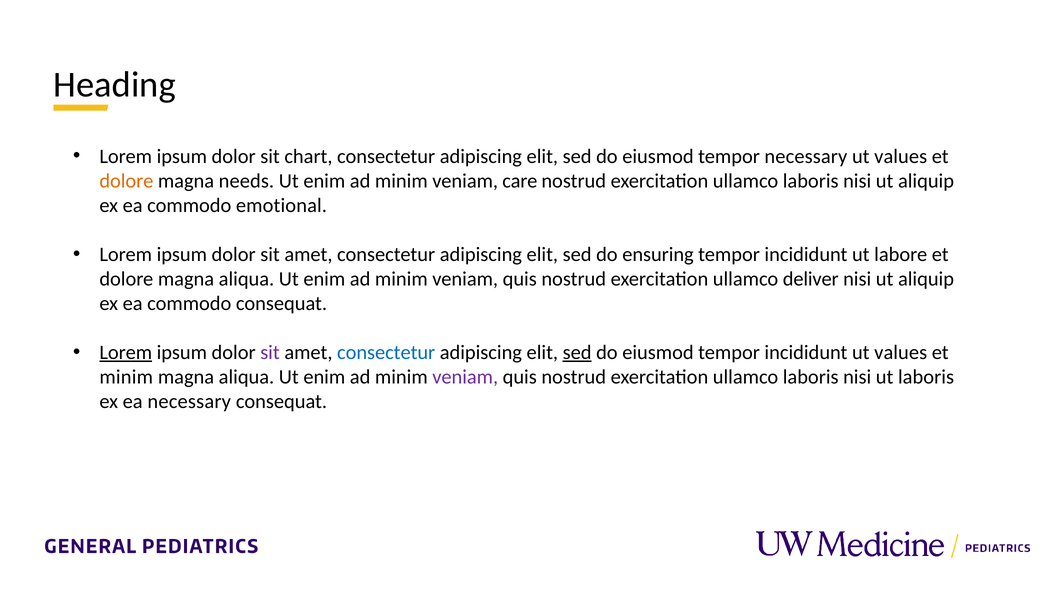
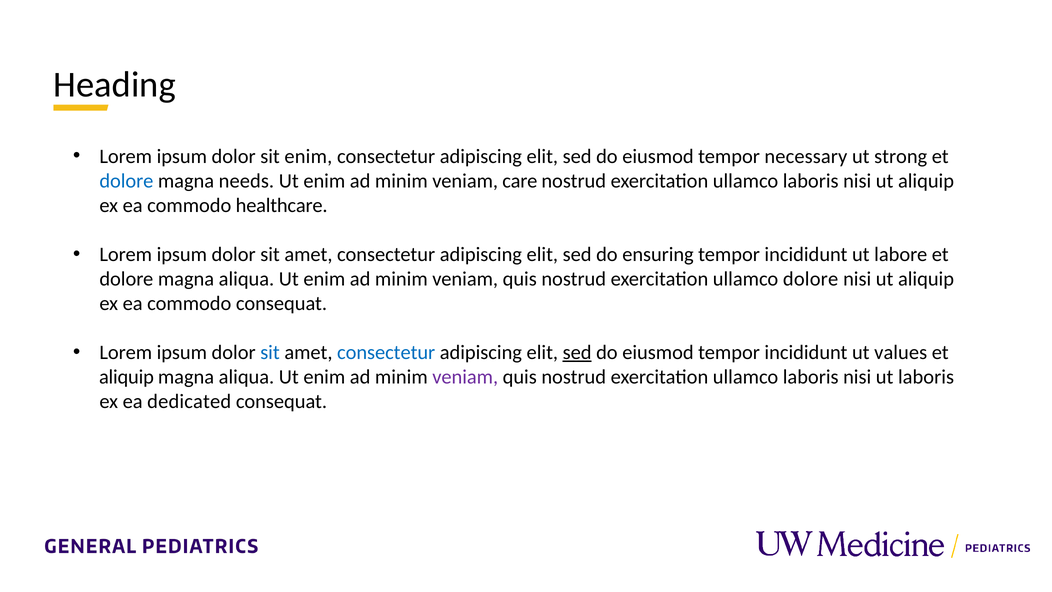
sit chart: chart -> enim
values at (901, 156): values -> strong
dolore at (126, 181) colour: orange -> blue
emotional: emotional -> healthcare
ullamco deliver: deliver -> dolore
Lorem at (126, 352) underline: present -> none
sit at (270, 352) colour: purple -> blue
minim at (126, 377): minim -> aliquip
ea necessary: necessary -> dedicated
